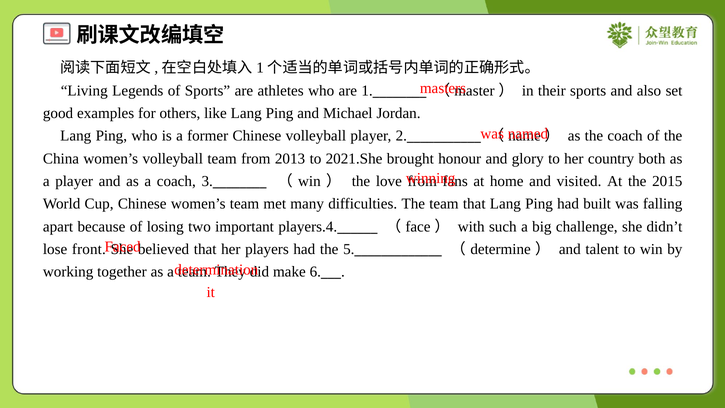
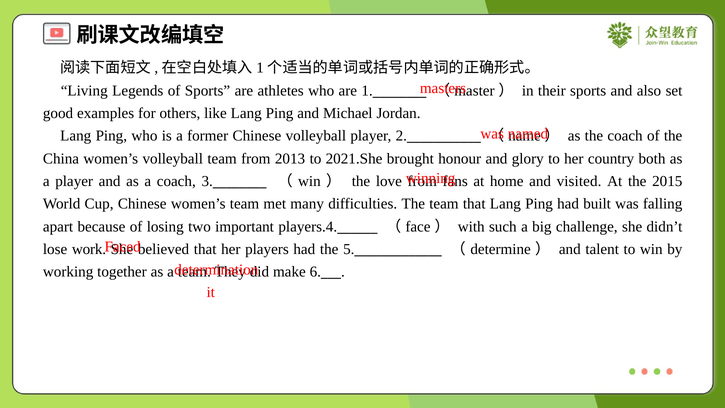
front: front -> work
